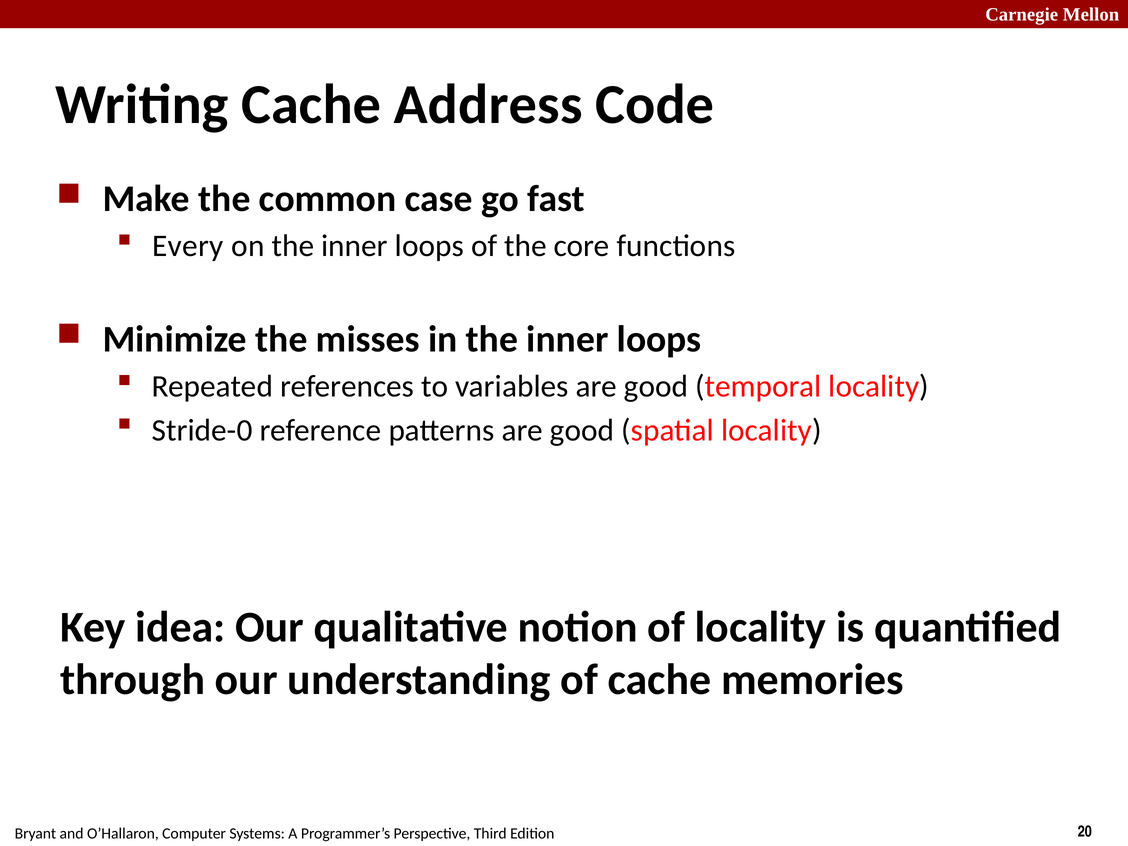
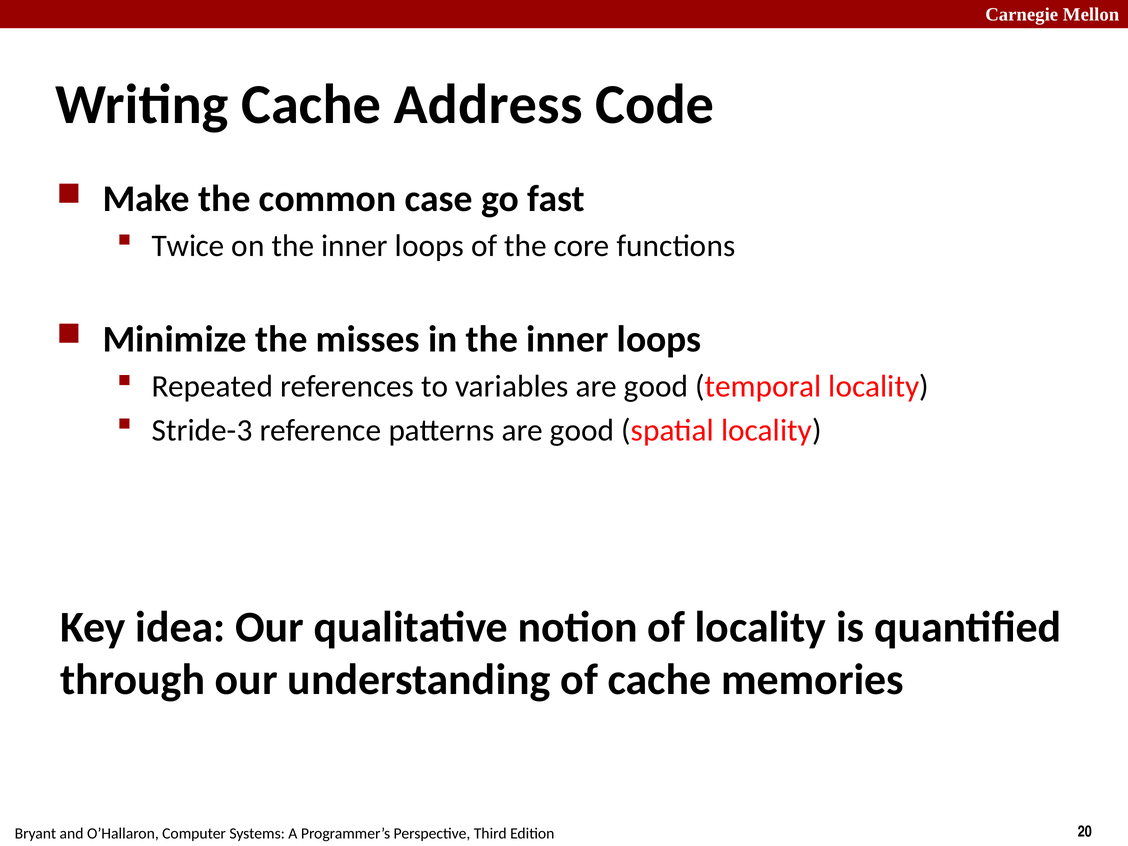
Every: Every -> Twice
Stride-0: Stride-0 -> Stride-3
